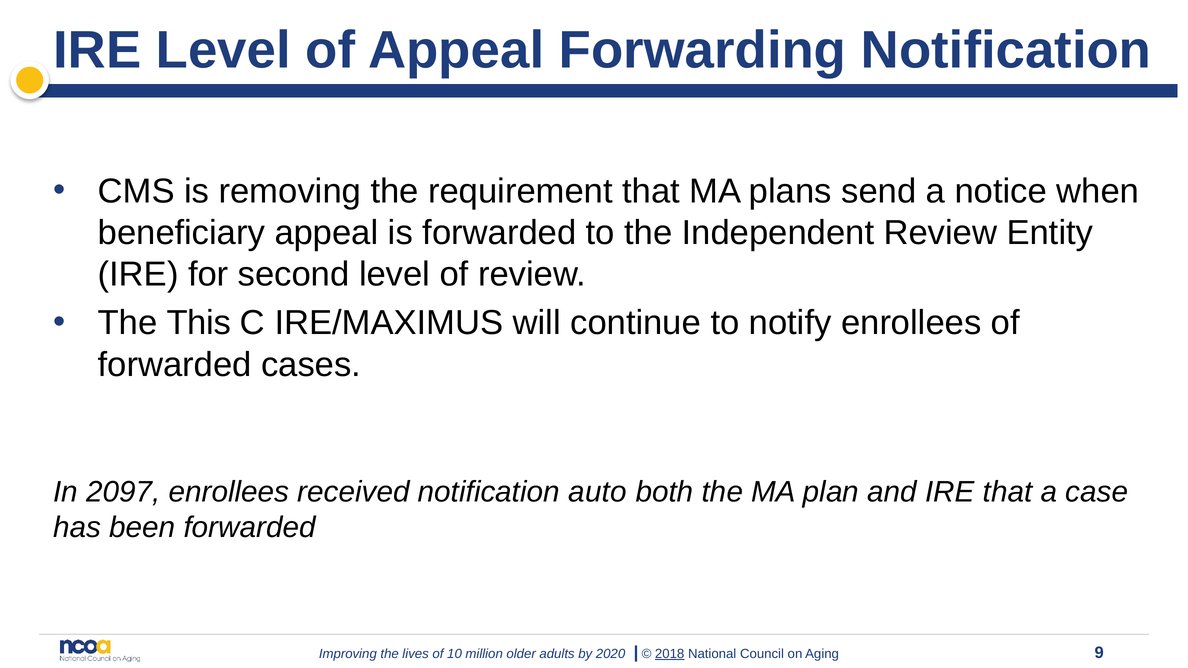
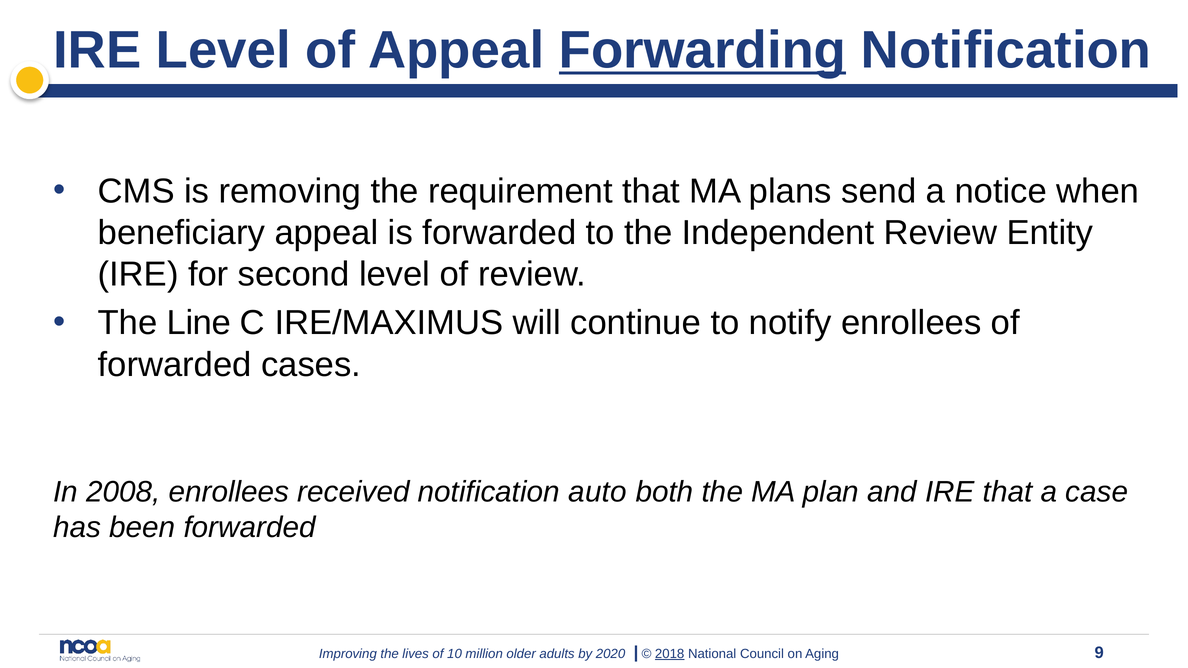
Forwarding underline: none -> present
This: This -> Line
2097: 2097 -> 2008
